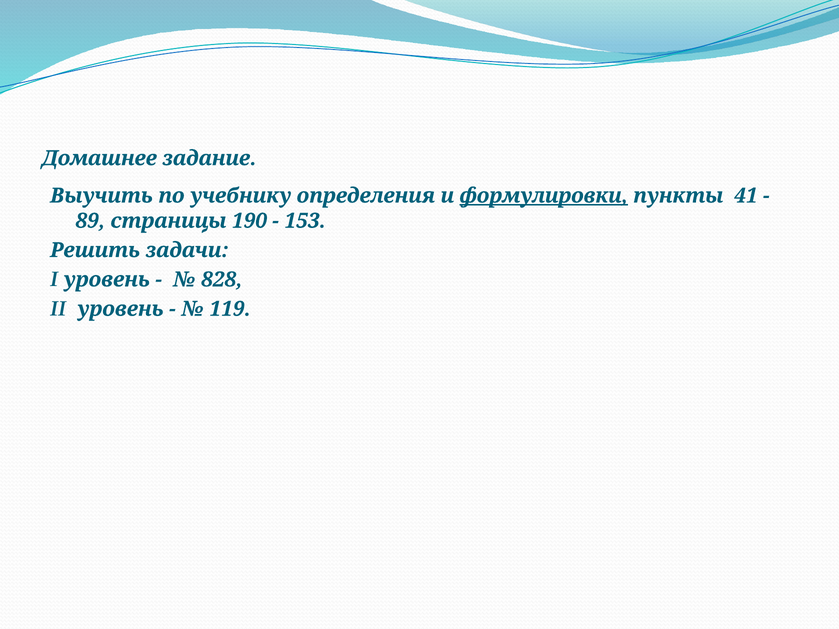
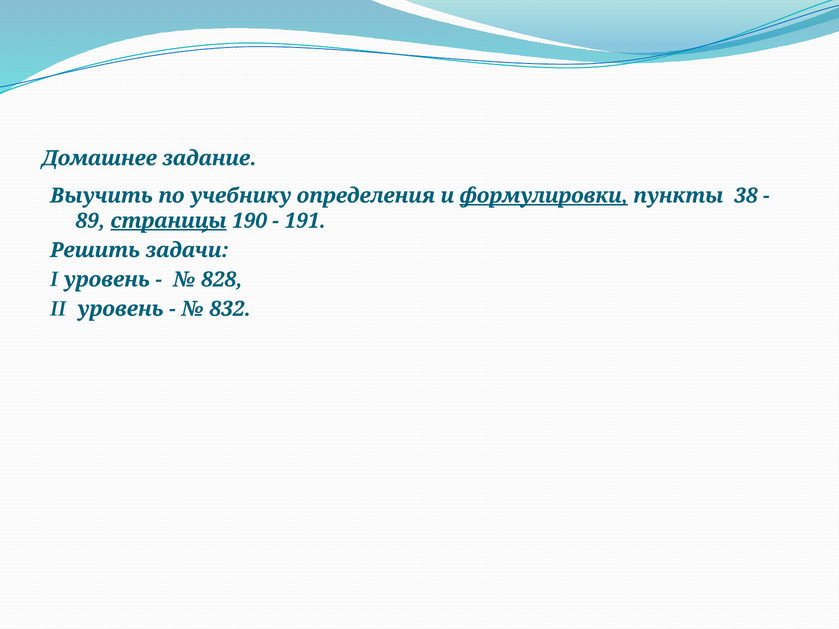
41: 41 -> 38
страницы underline: none -> present
153: 153 -> 191
119: 119 -> 832
